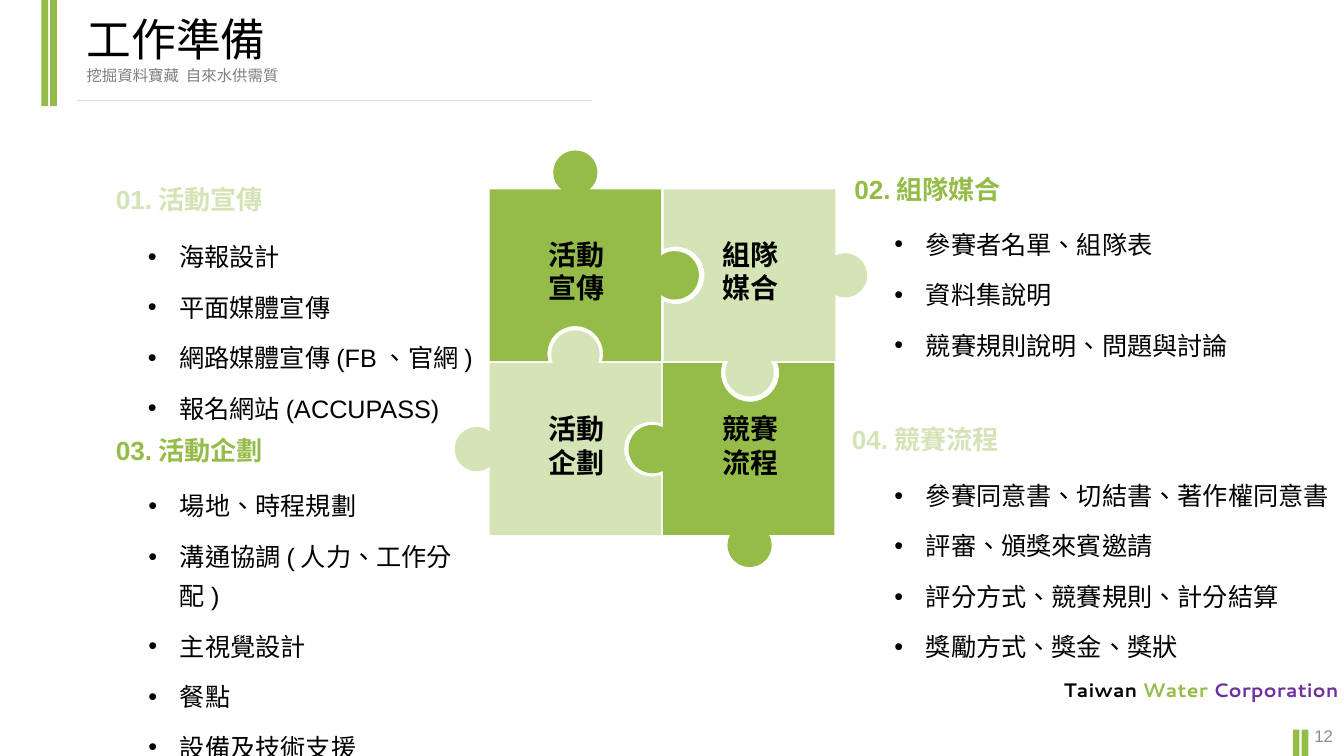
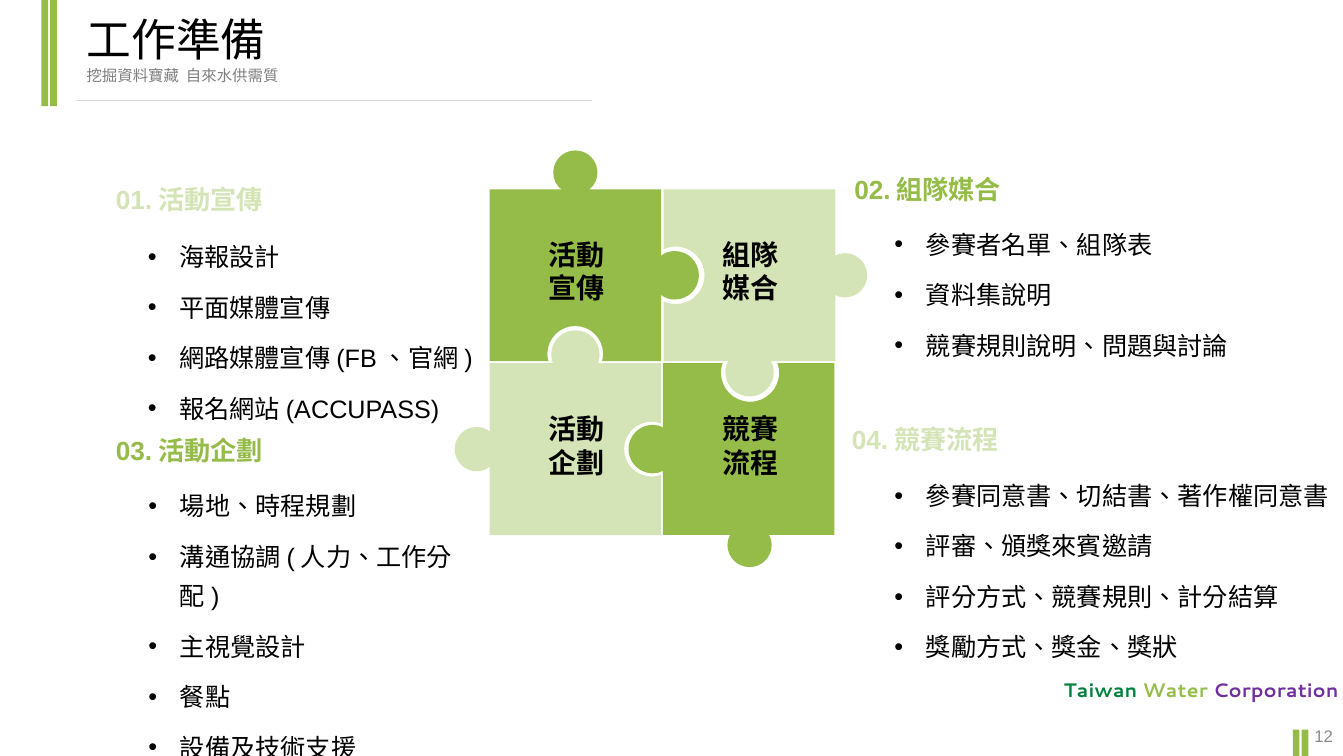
Taiwan colour: black -> green
